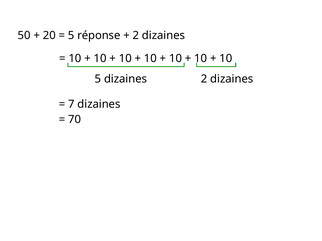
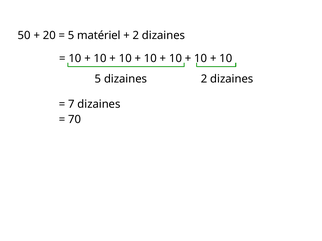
réponse: réponse -> matériel
